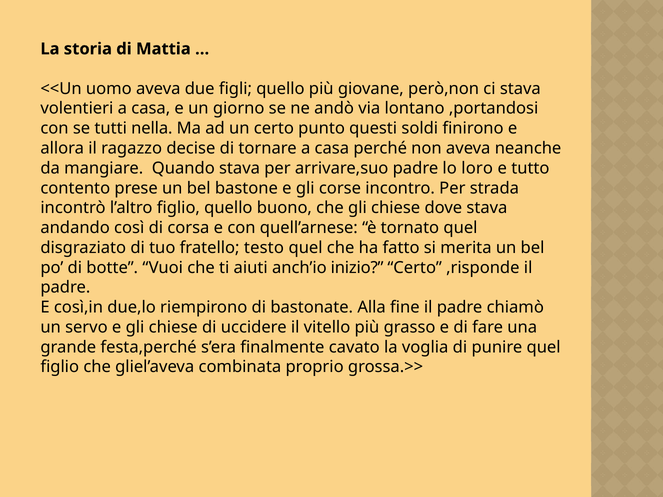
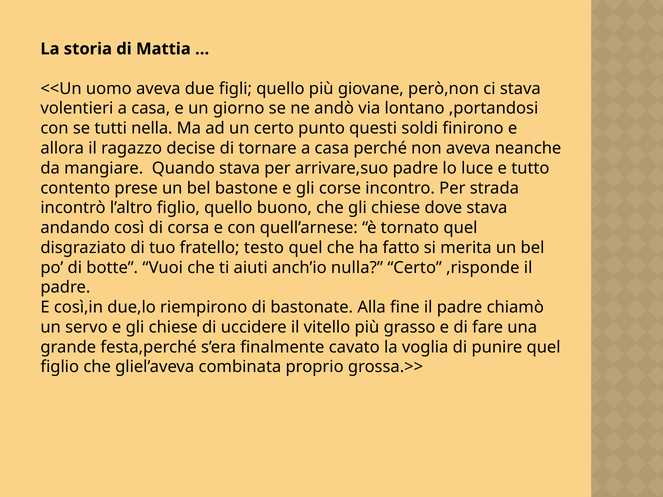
loro: loro -> luce
inizio: inizio -> nulla
